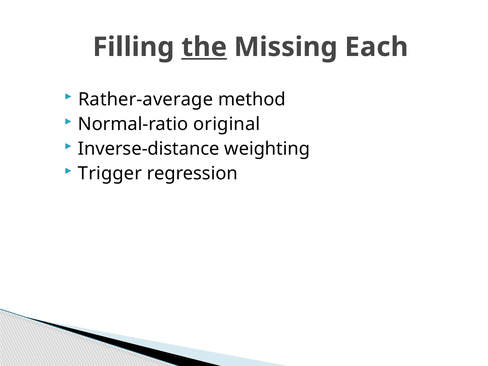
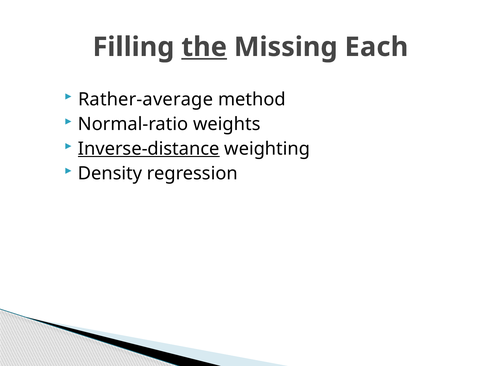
original: original -> weights
Inverse-distance underline: none -> present
Trigger: Trigger -> Density
